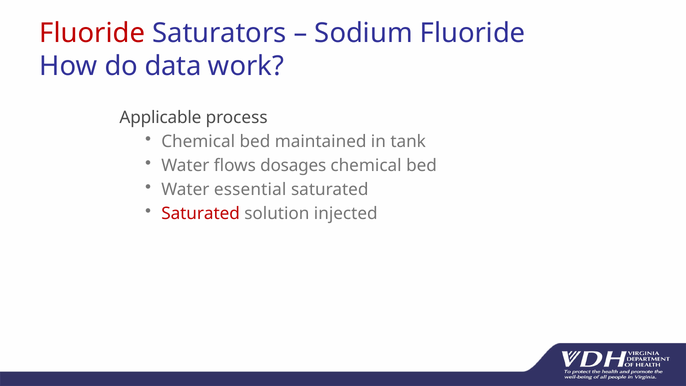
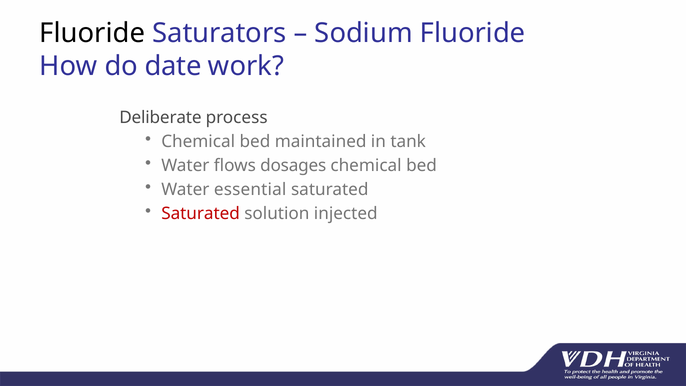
Fluoride at (92, 33) colour: red -> black
data: data -> date
Applicable: Applicable -> Deliberate
